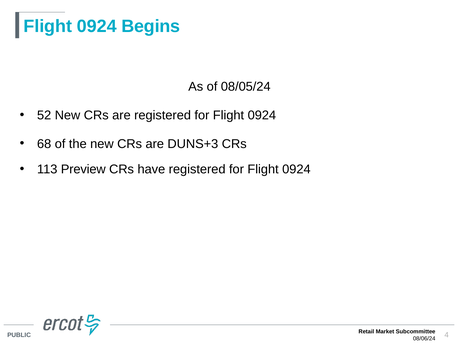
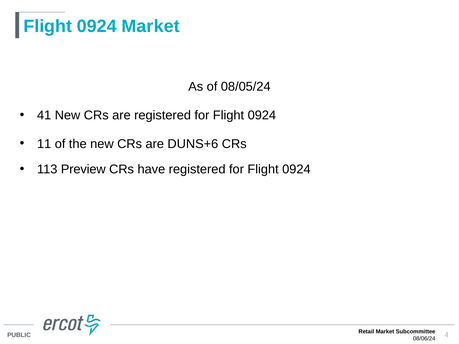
0924 Begins: Begins -> Market
52: 52 -> 41
68: 68 -> 11
DUNS+3: DUNS+3 -> DUNS+6
